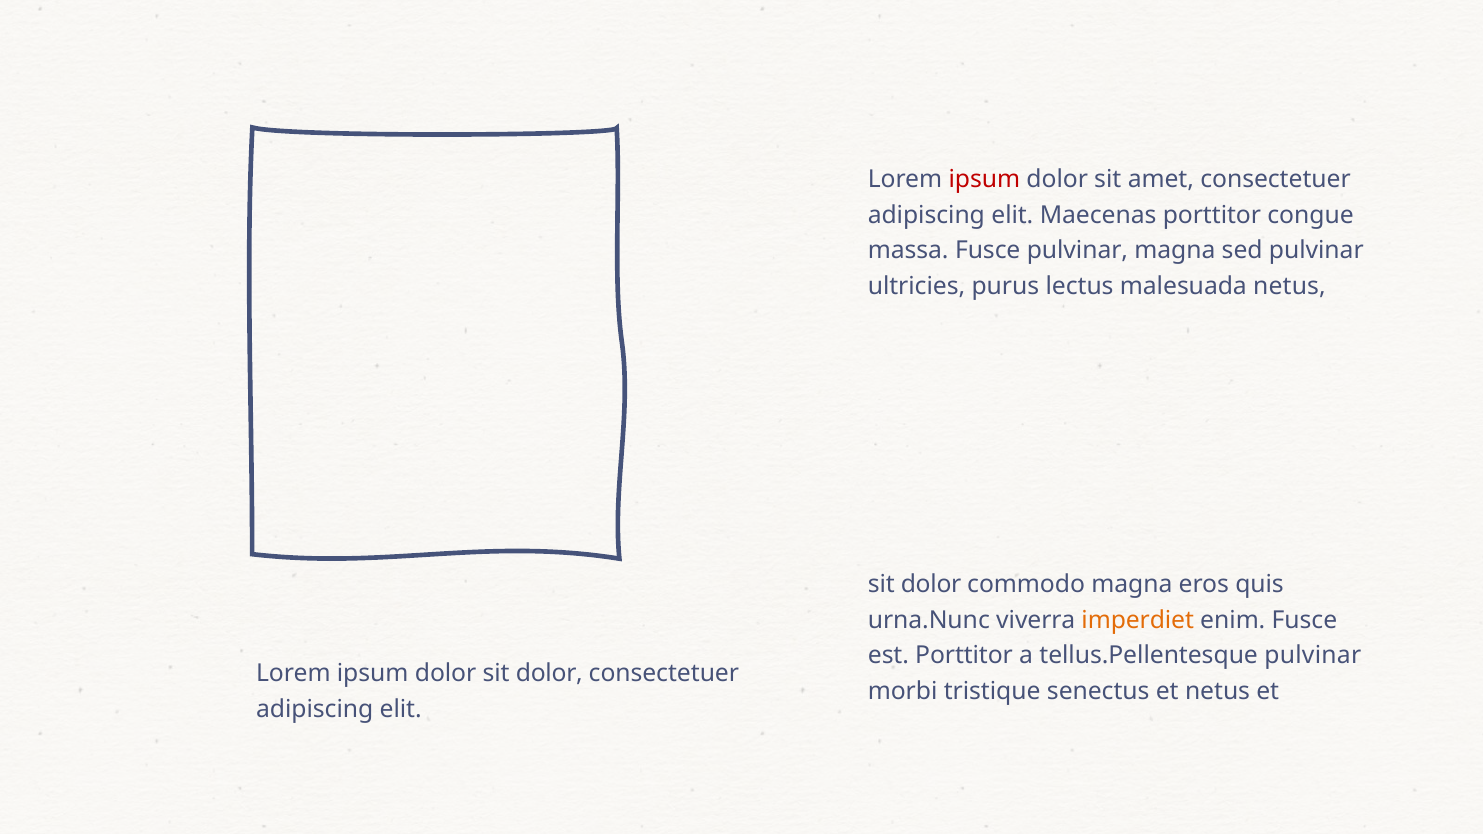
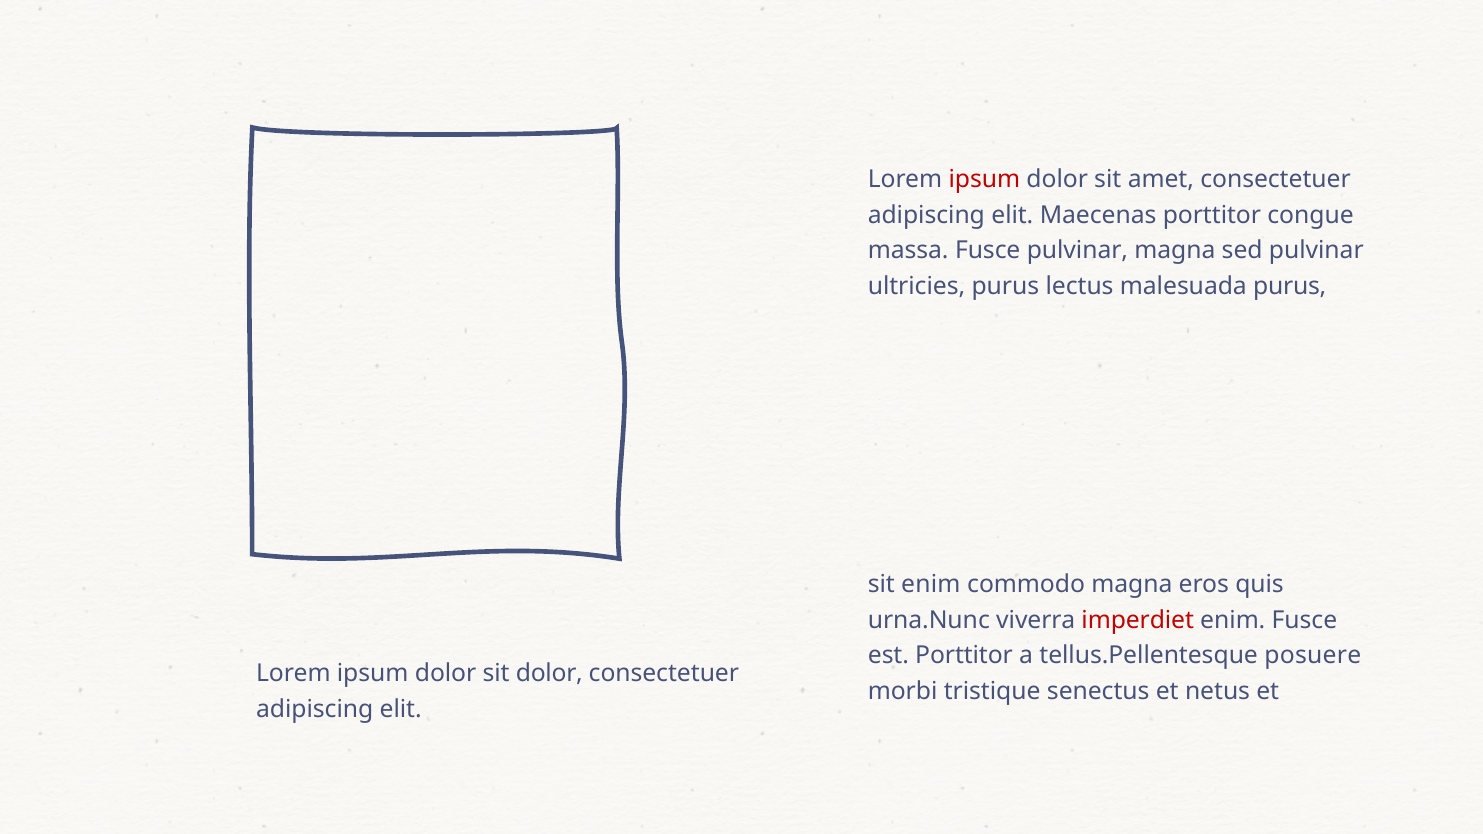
malesuada netus: netus -> purus
dolor at (931, 584): dolor -> enim
imperdiet colour: orange -> red
tellus.Pellentesque pulvinar: pulvinar -> posuere
